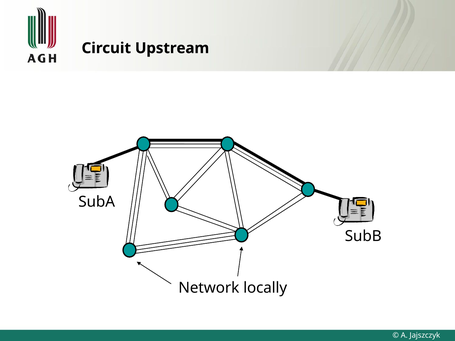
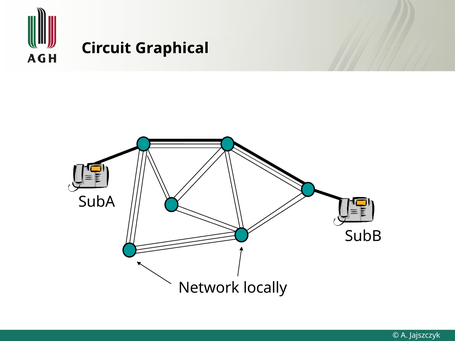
Upstream: Upstream -> Graphical
